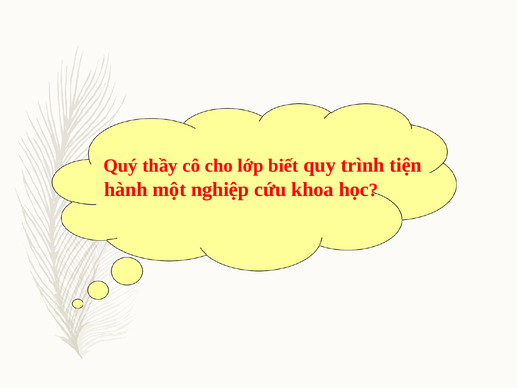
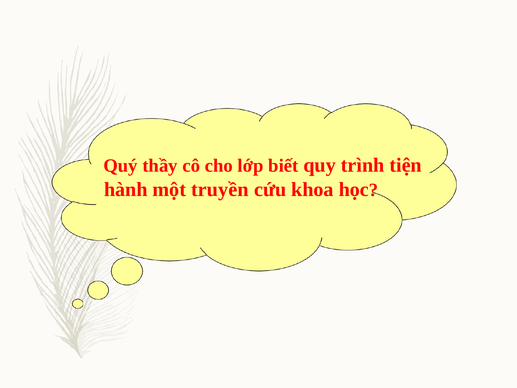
nghiệp: nghiệp -> truyền
